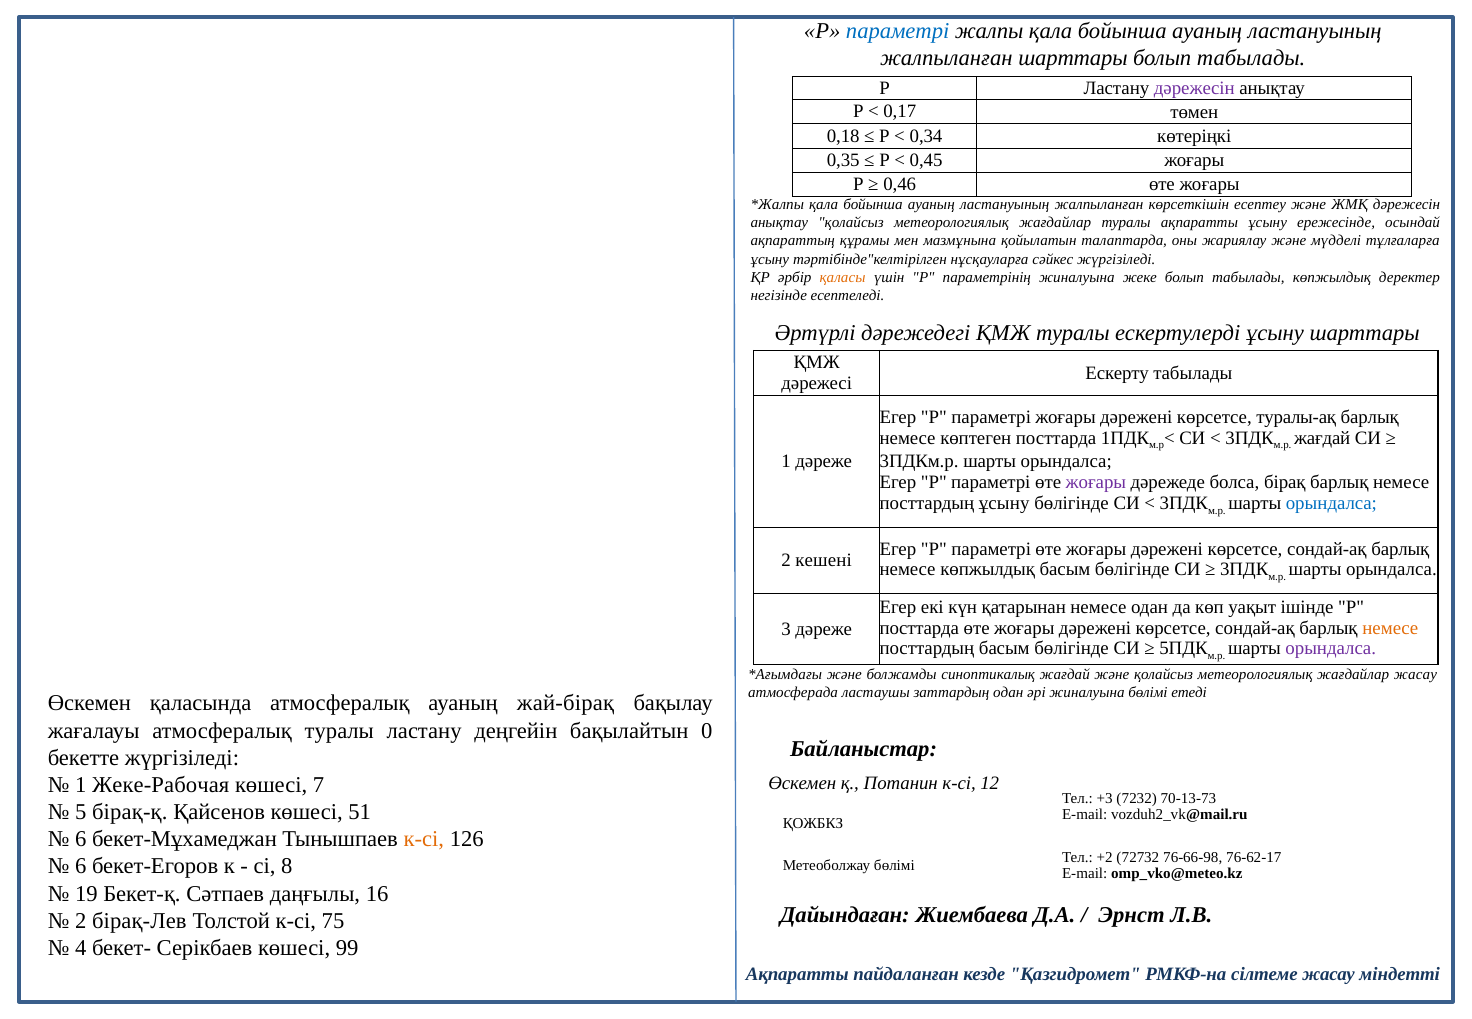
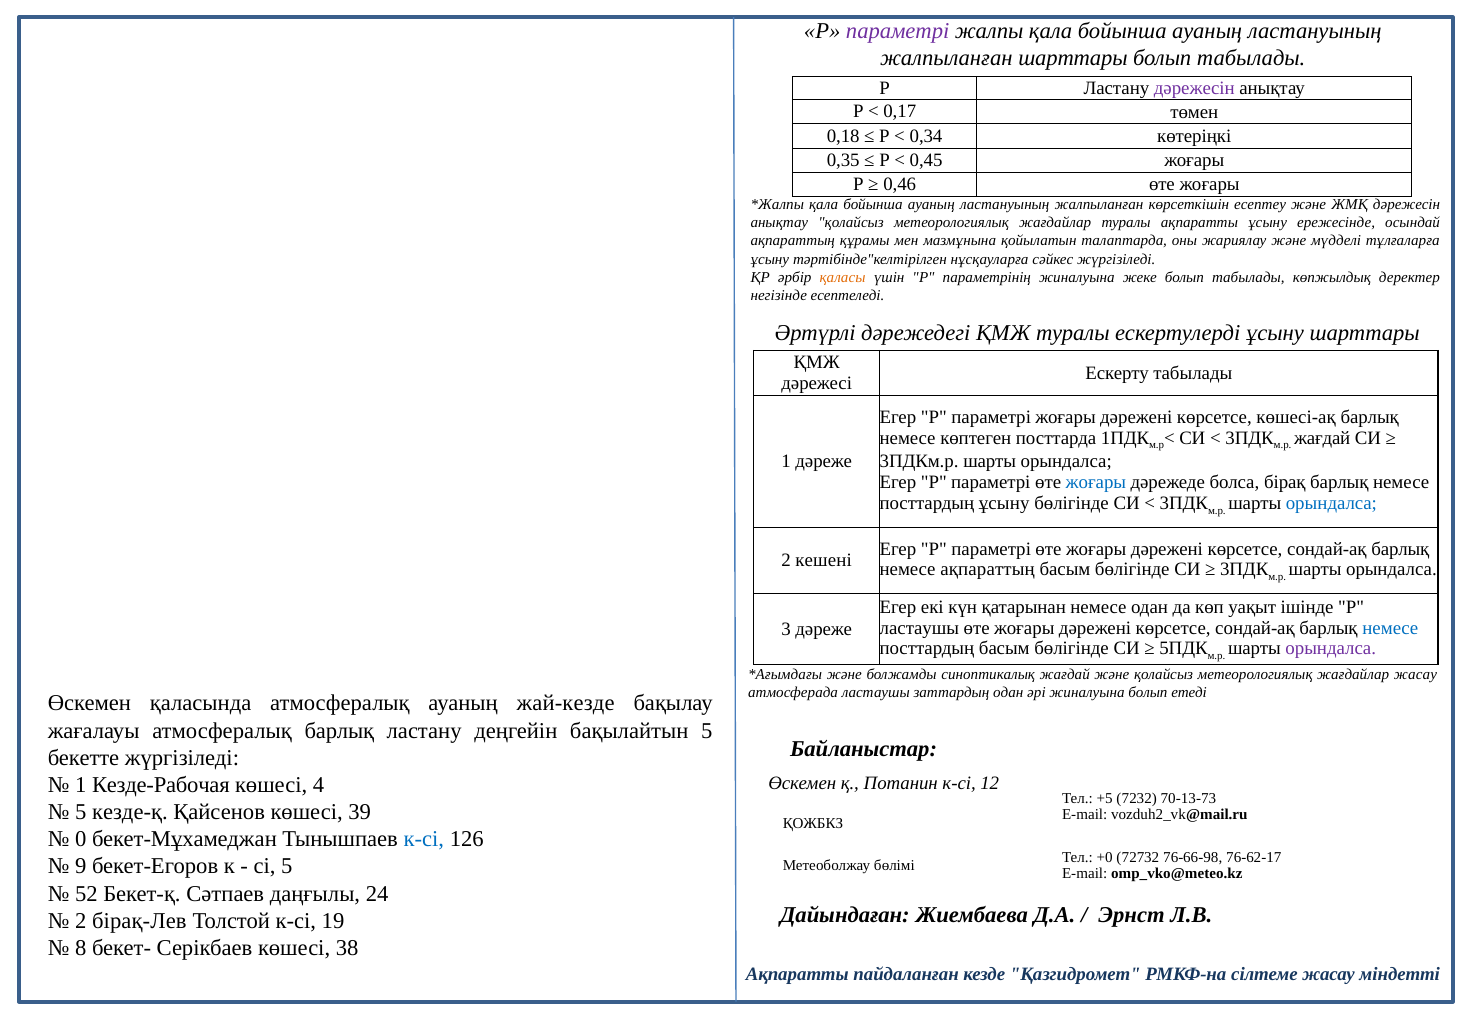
параметрі at (898, 31) colour: blue -> purple
туралы-ақ: туралы-ақ -> көшесі-ақ
жоғары at (1096, 483) colour: purple -> blue
немесе көпжылдық: көпжылдық -> ақпараттың
посттарда at (919, 628): посттарда -> ластаушы
немесе at (1390, 628) colour: orange -> blue
жиналуына бөлімі: бөлімі -> болып
жай-бірақ: жай-бірақ -> жай-кезде
атмосфералық туралы: туралы -> барлық
бақылайтын 0: 0 -> 5
Жеке-Рабочая: Жеке-Рабочая -> Кезде-Рабочая
7: 7 -> 4
+3: +3 -> +5
бірақ-қ: бірақ-қ -> кезде-қ
51: 51 -> 39
6 at (81, 839): 6 -> 0
к-сі at (424, 839) colour: orange -> blue
+2: +2 -> +0
6 at (81, 867): 6 -> 9
сі 8: 8 -> 5
19: 19 -> 52
16: 16 -> 24
75: 75 -> 19
4: 4 -> 8
99: 99 -> 38
